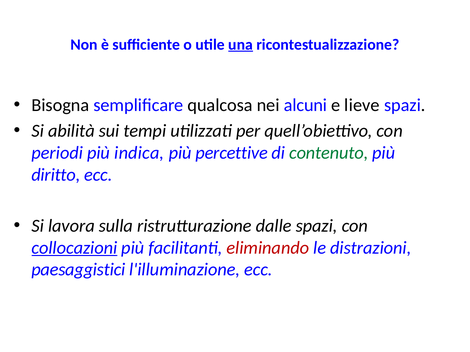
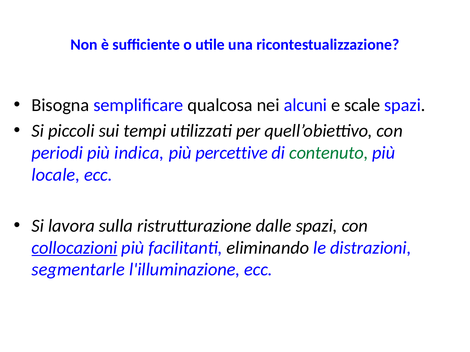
una underline: present -> none
lieve: lieve -> scale
abilità: abilità -> piccoli
diritto: diritto -> locale
eliminando colour: red -> black
paesaggistici: paesaggistici -> segmentarle
